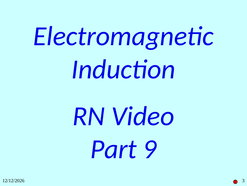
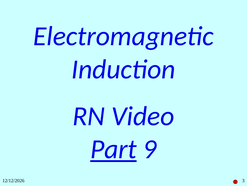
Part underline: none -> present
